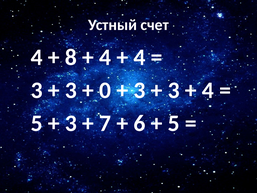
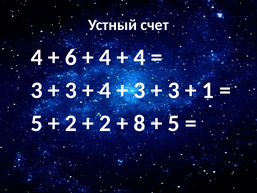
8: 8 -> 6
0 at (105, 90): 0 -> 4
4 at (208, 90): 4 -> 1
3 at (71, 123): 3 -> 2
7 at (105, 123): 7 -> 2
6: 6 -> 8
